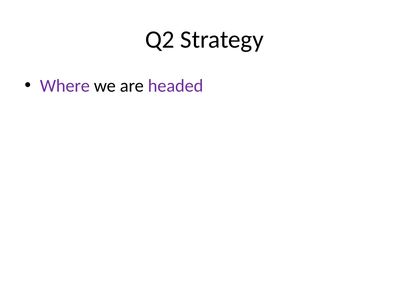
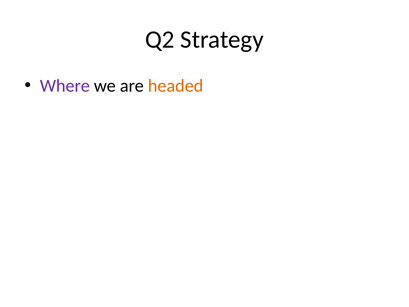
headed colour: purple -> orange
